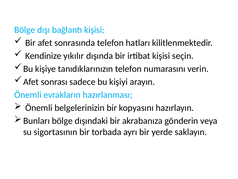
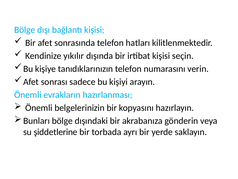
sigortasının: sigortasının -> şiddetlerine
